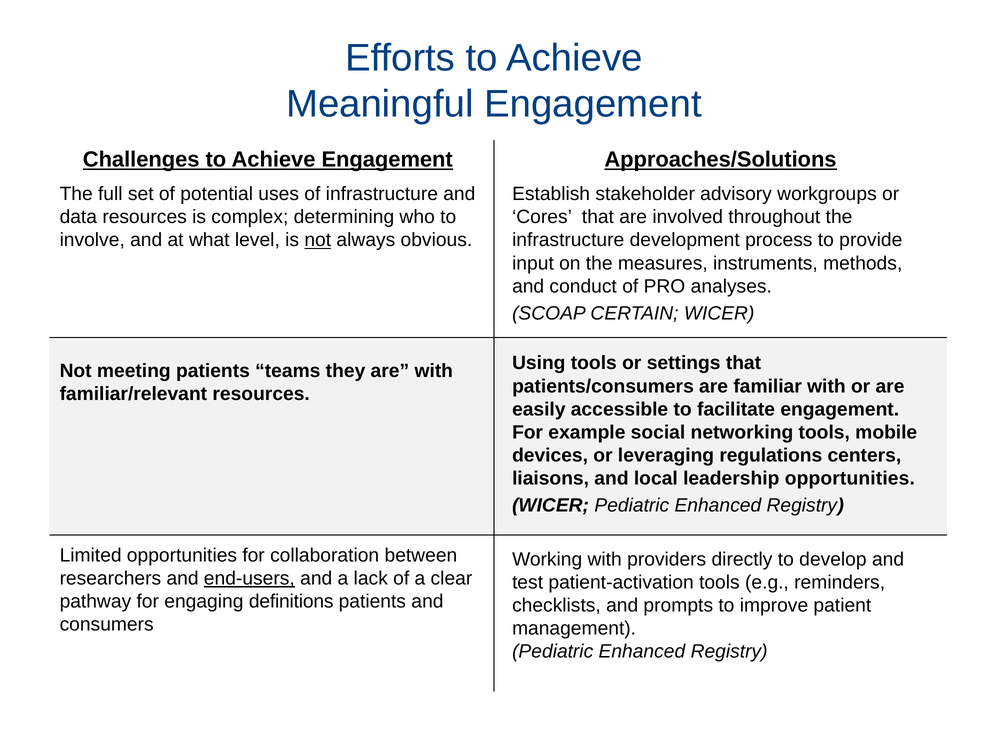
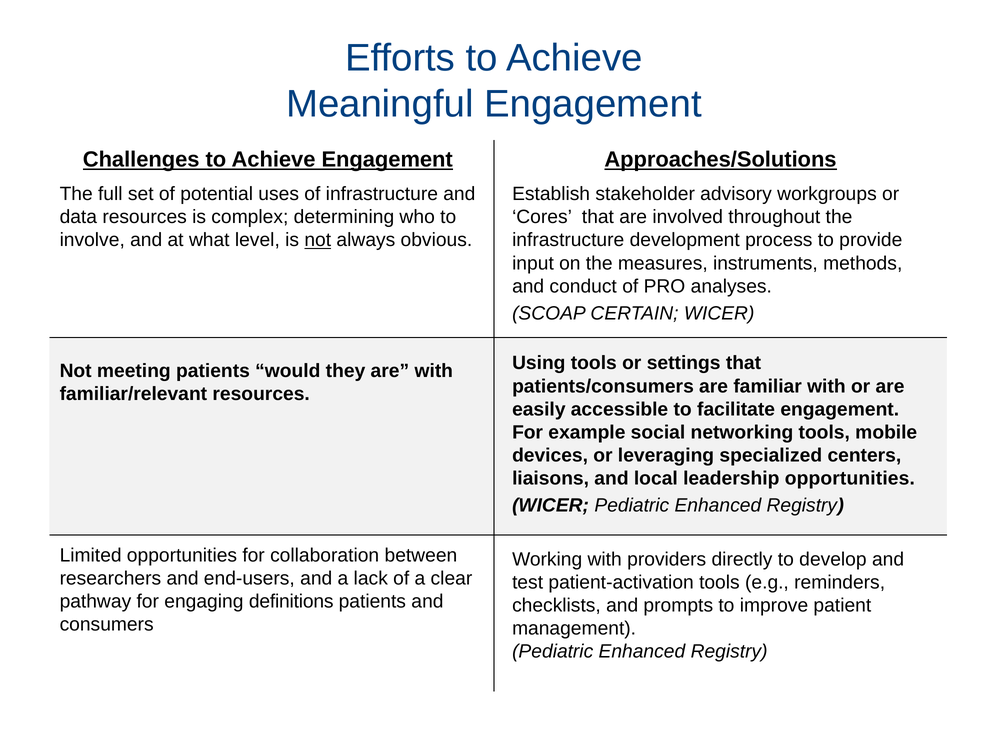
teams: teams -> would
regulations: regulations -> specialized
end-users underline: present -> none
